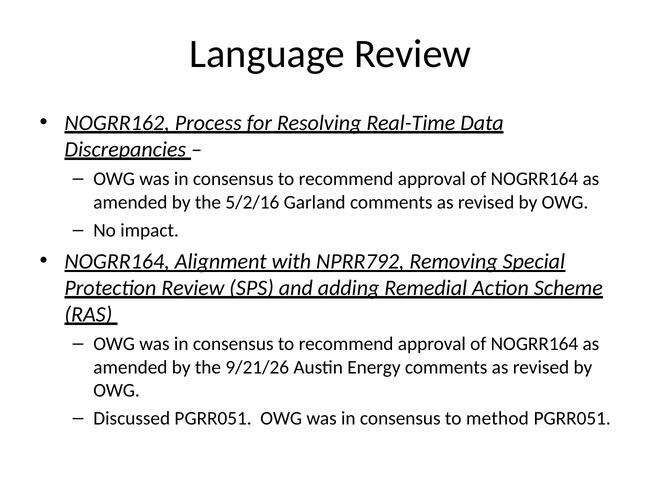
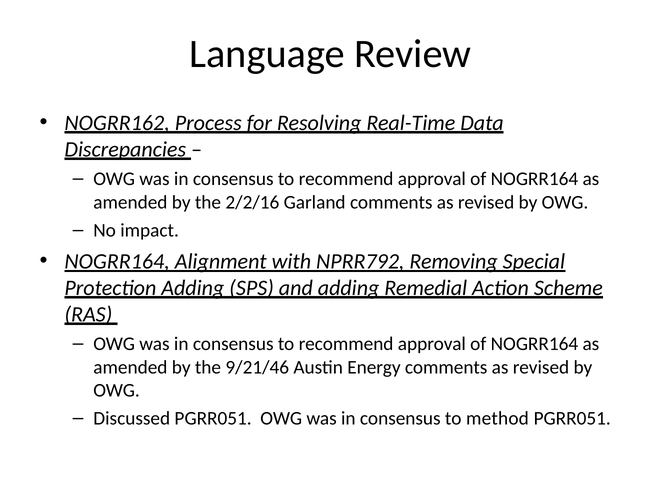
5/2/16: 5/2/16 -> 2/2/16
Protection Review: Review -> Adding
9/21/26: 9/21/26 -> 9/21/46
